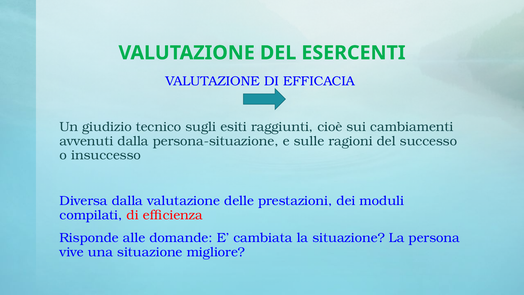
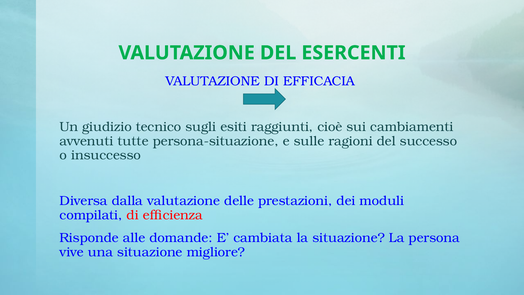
avvenuti dalla: dalla -> tutte
